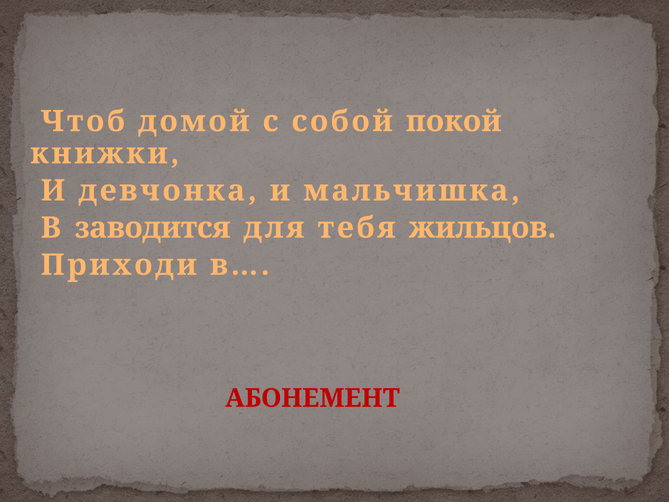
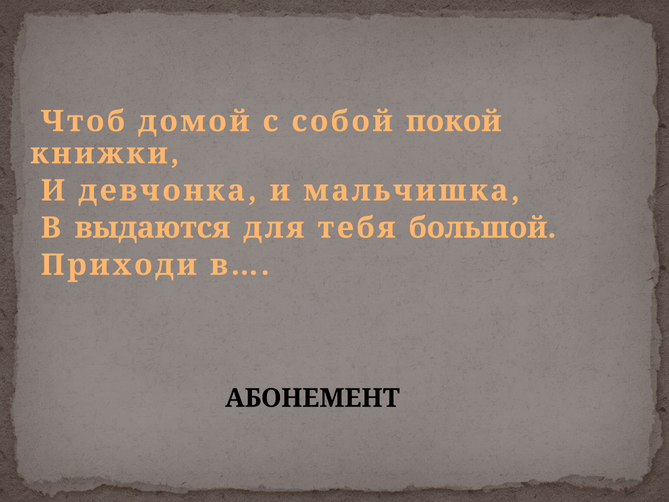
заводится: заводится -> выдаются
жильцов: жильцов -> большой
АБОНЕМЕНТ colour: red -> black
